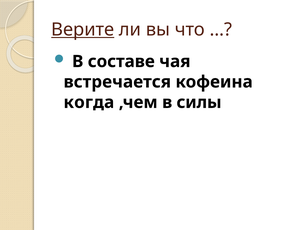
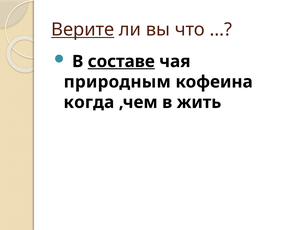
составе underline: none -> present
встречается: встречается -> природным
силы: силы -> жить
